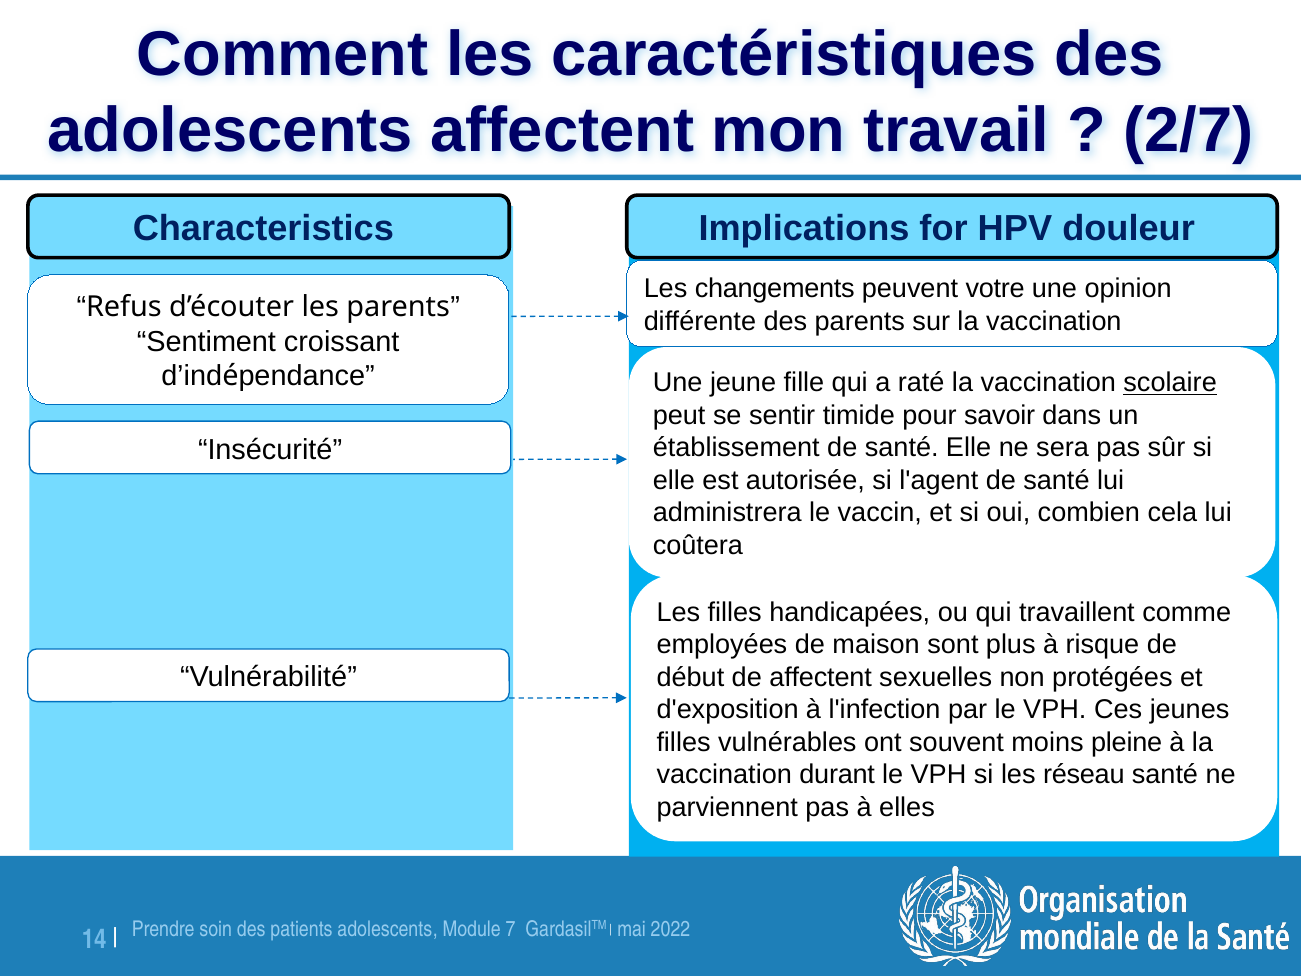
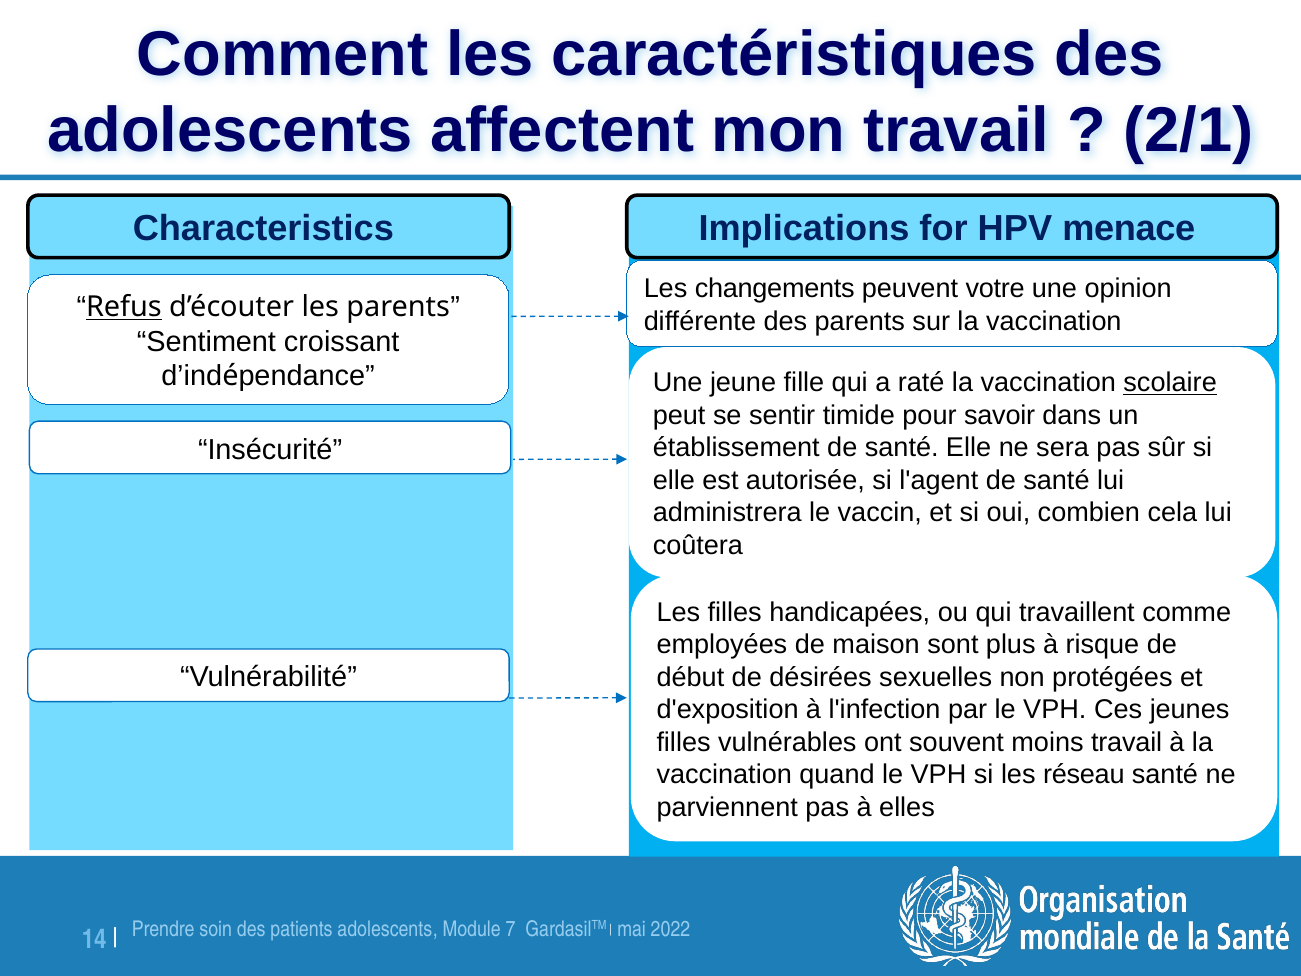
2/7: 2/7 -> 2/1
douleur: douleur -> menace
Refus underline: none -> present
de affectent: affectent -> désirées
moins pleine: pleine -> travail
durant: durant -> quand
